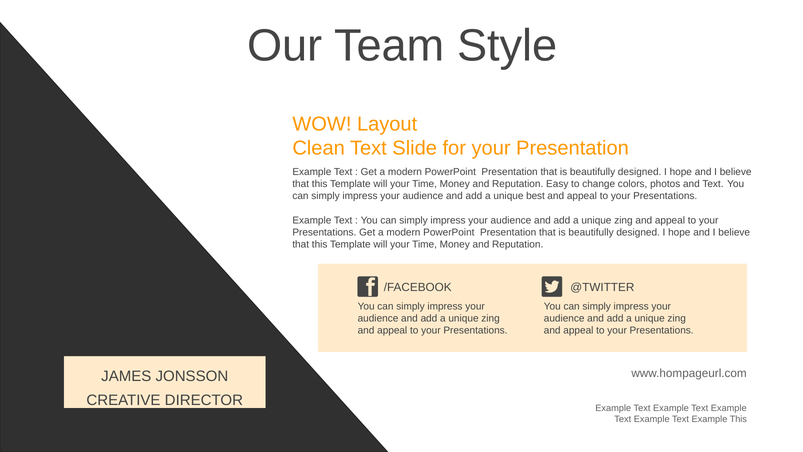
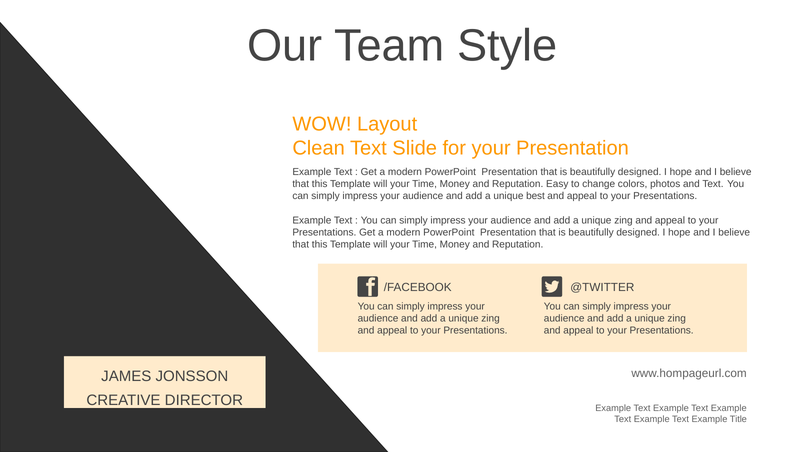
Example This: This -> Title
